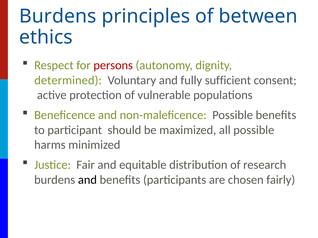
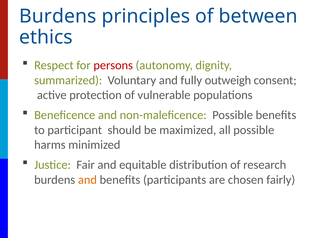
determined: determined -> summarized
sufficient: sufficient -> outweigh
and at (87, 180) colour: black -> orange
